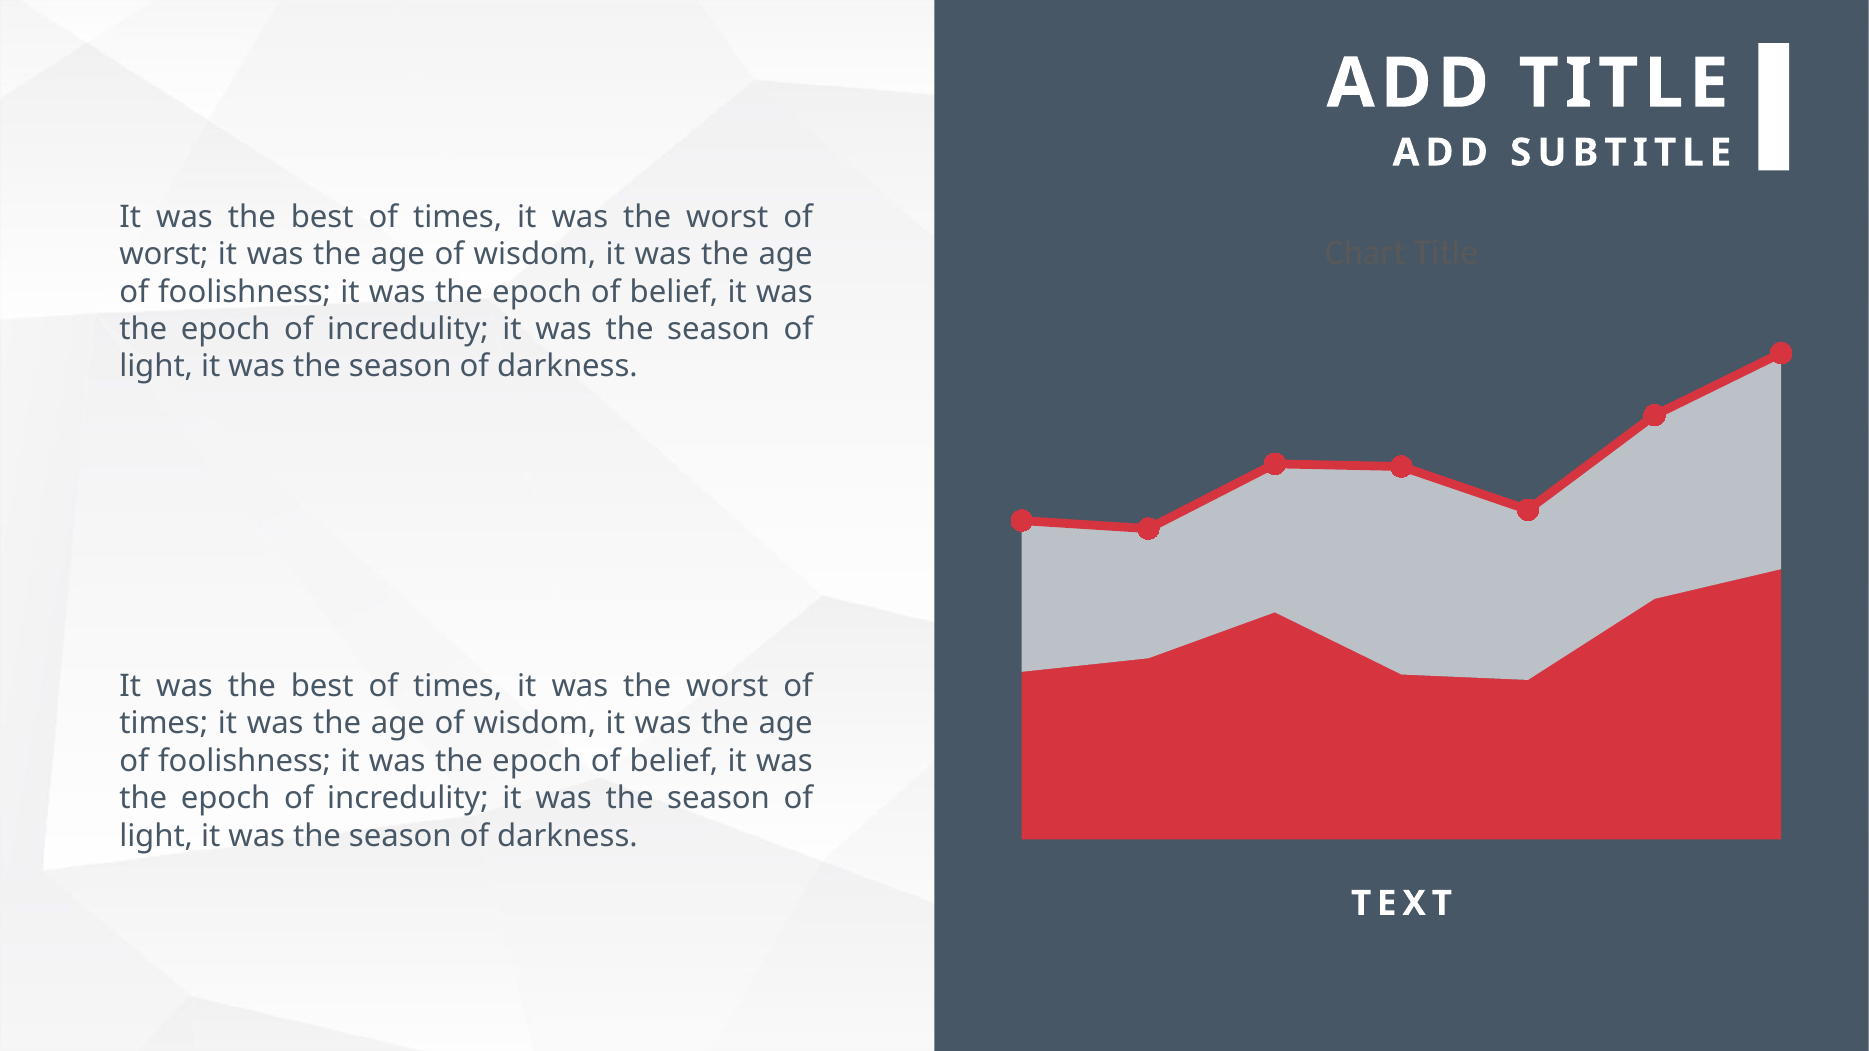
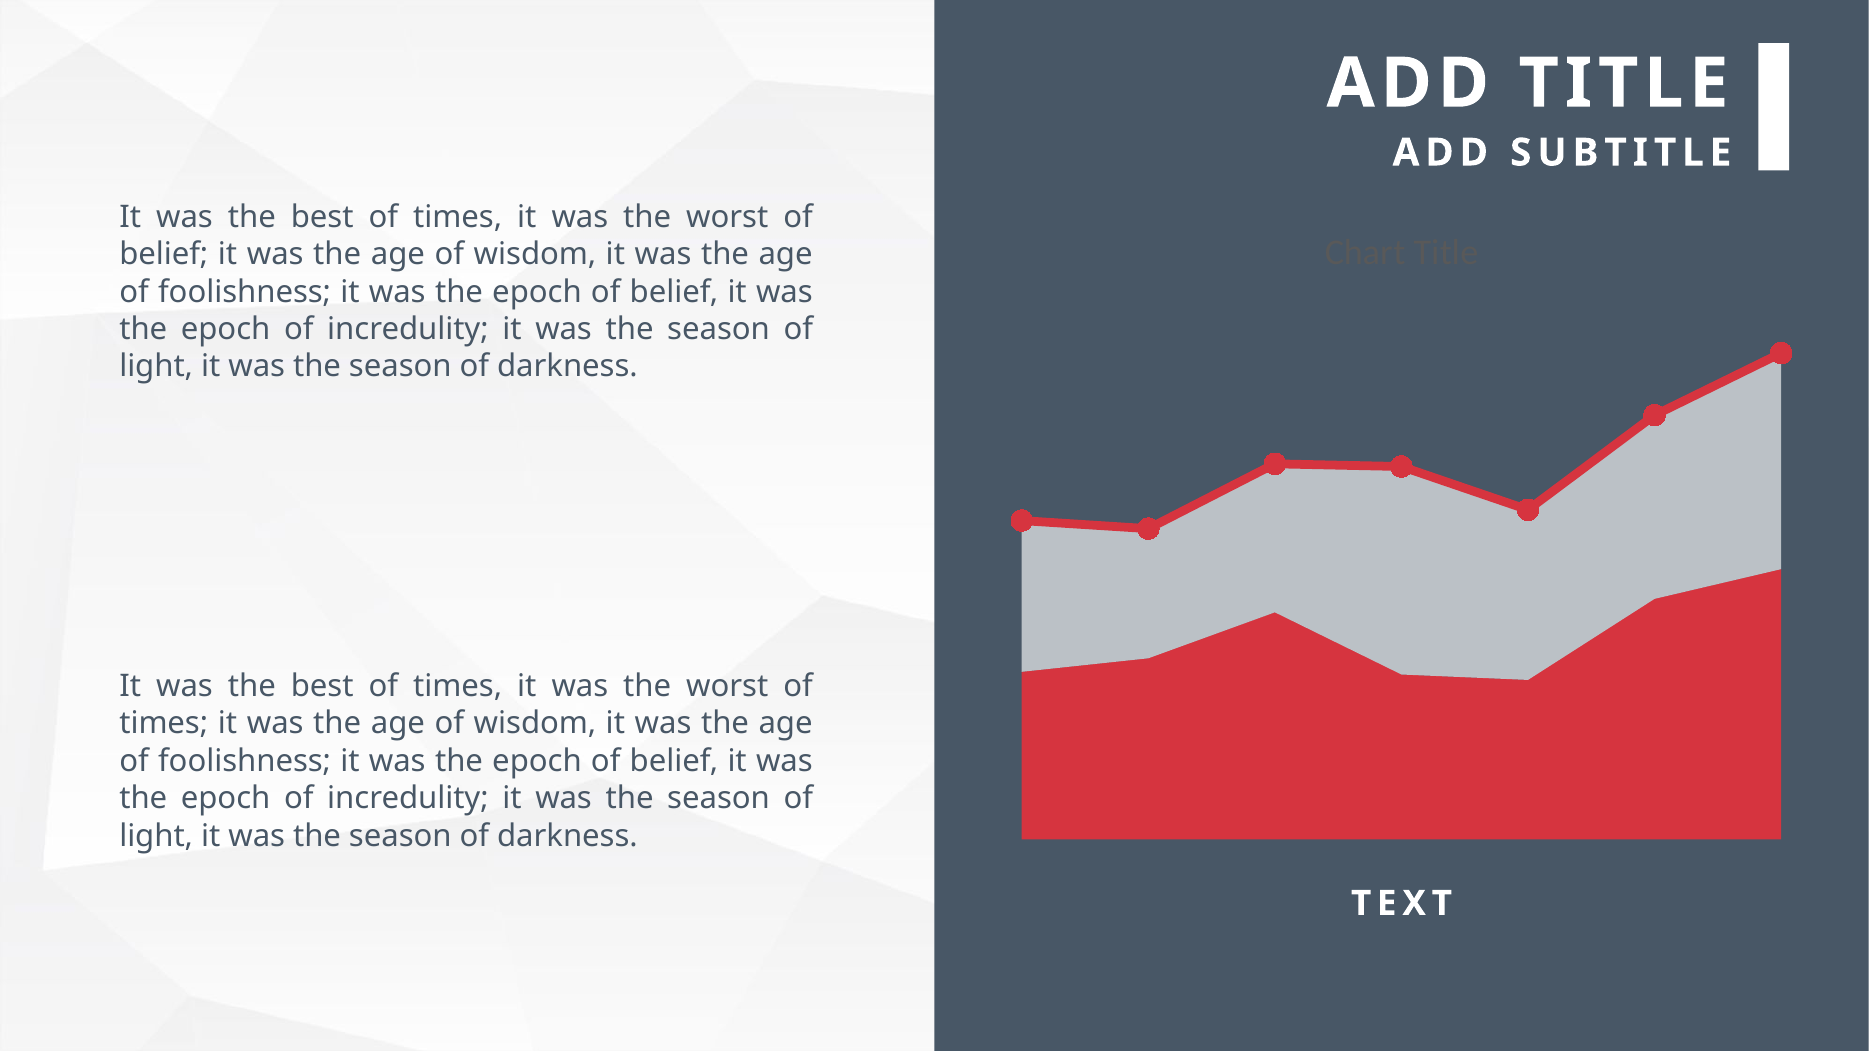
worst at (164, 255): worst -> belief
